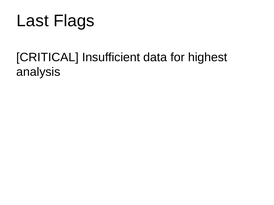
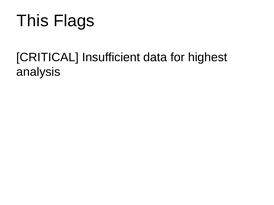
Last: Last -> This
